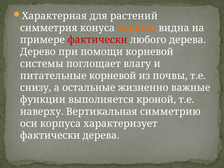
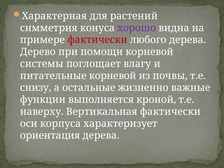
хорошо colour: orange -> purple
Вертикальная симметрию: симметрию -> фактически
фактически at (50, 136): фактически -> ориентация
